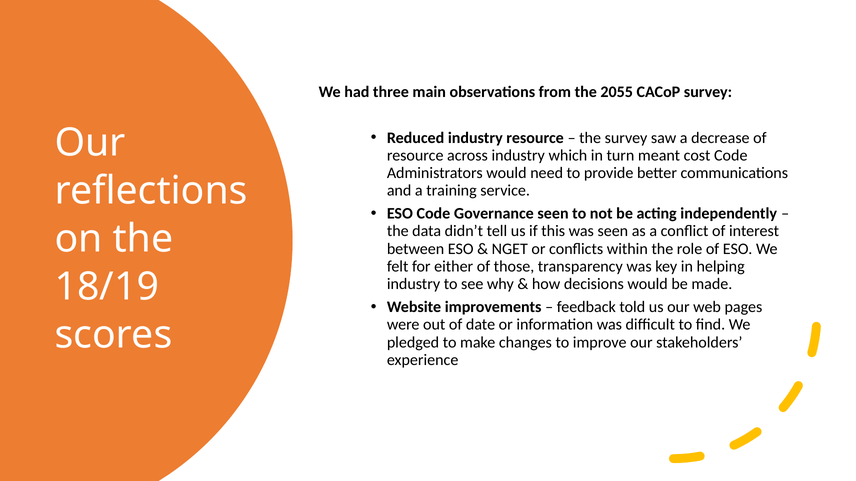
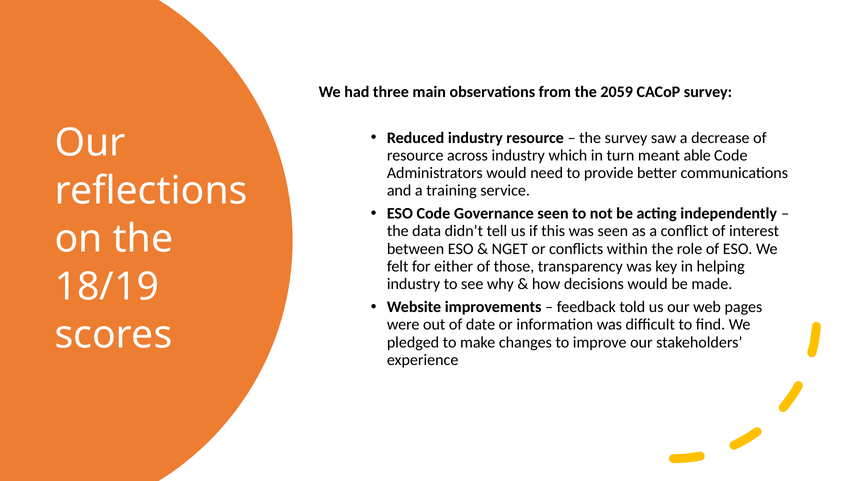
2055: 2055 -> 2059
cost: cost -> able
